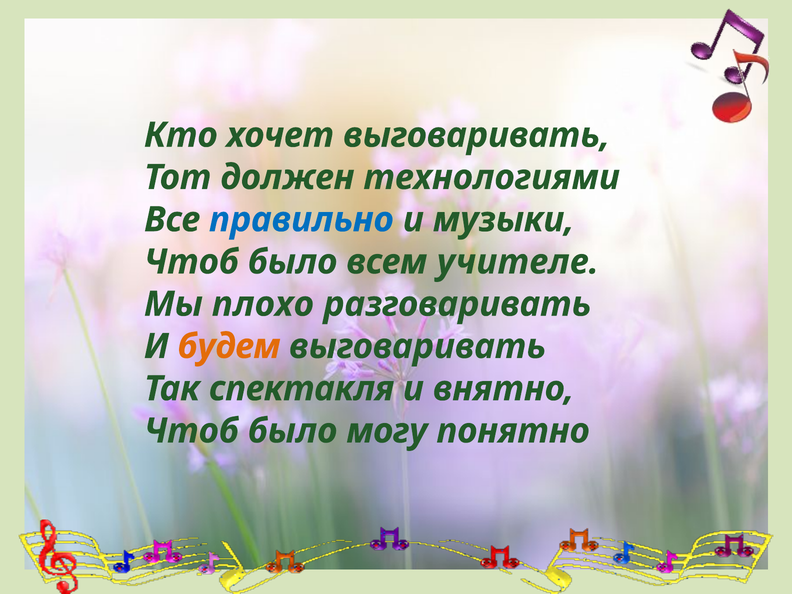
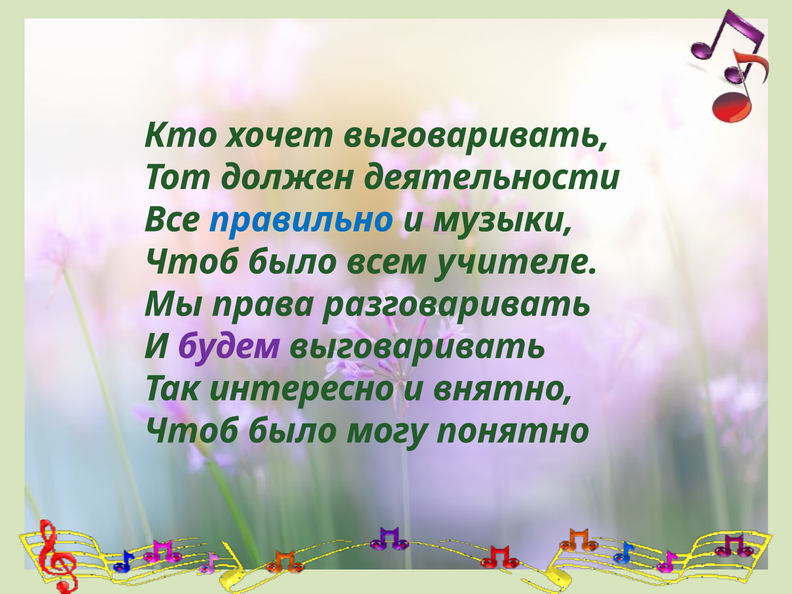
технологиями: технологиями -> деятельности
плохо: плохо -> права
будем colour: orange -> purple
спектакля: спектакля -> интересно
